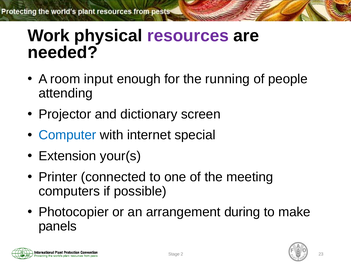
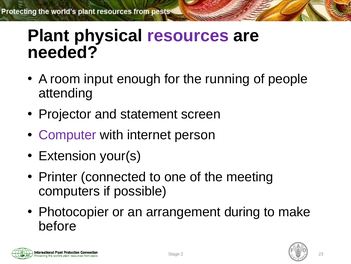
Work: Work -> Plant
dictionary: dictionary -> statement
Computer colour: blue -> purple
special: special -> person
panels: panels -> before
